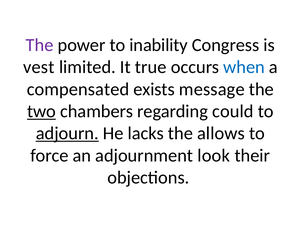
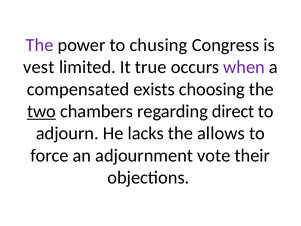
inability: inability -> chusing
when colour: blue -> purple
message: message -> choosing
could: could -> direct
adjourn underline: present -> none
look: look -> vote
